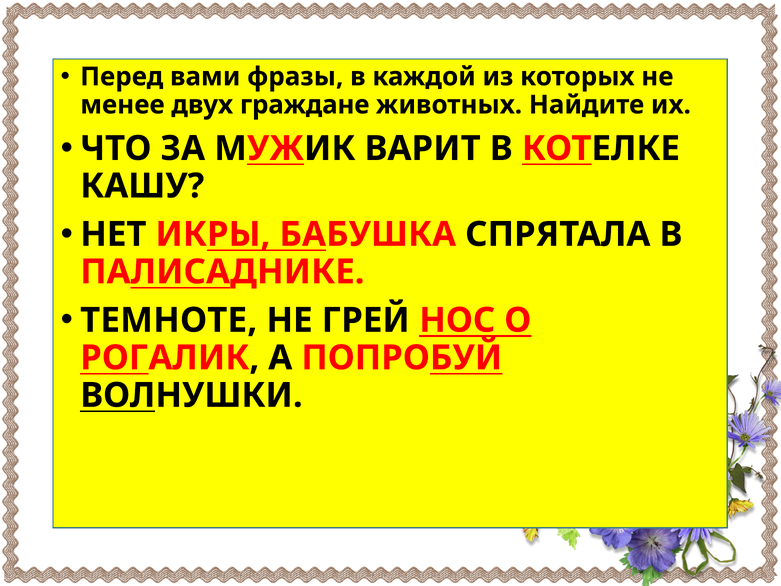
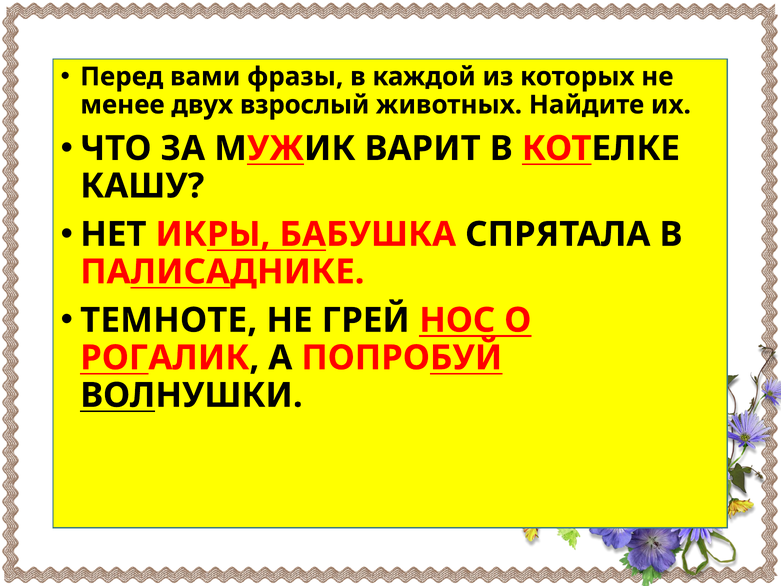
граждане: граждане -> взрослый
